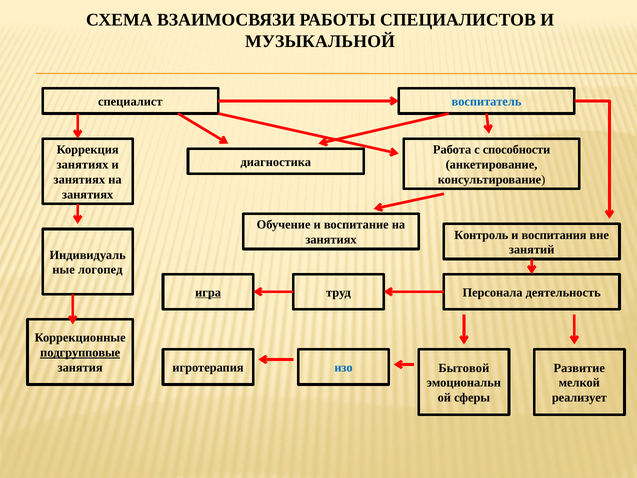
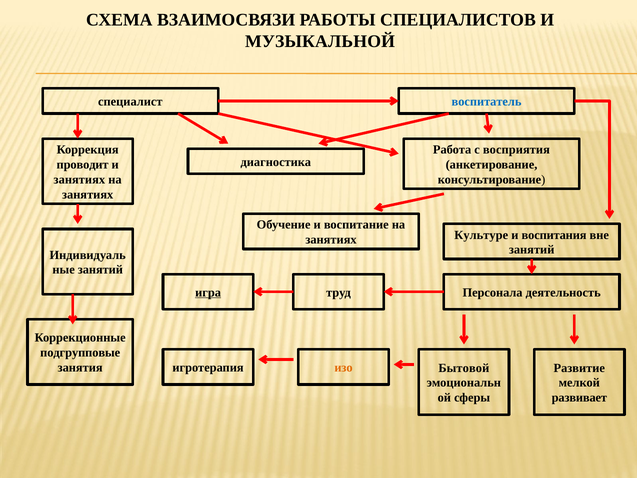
способности: способности -> восприятия
занятиях at (82, 165): занятиях -> проводит
Контроль: Контроль -> Культуре
логопед at (100, 270): логопед -> занятий
подгрупповые underline: present -> none
изо colour: blue -> orange
реализует: реализует -> развивает
